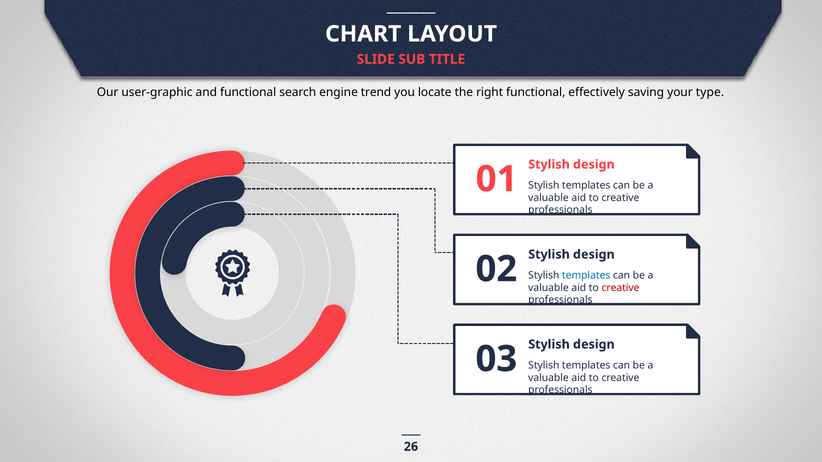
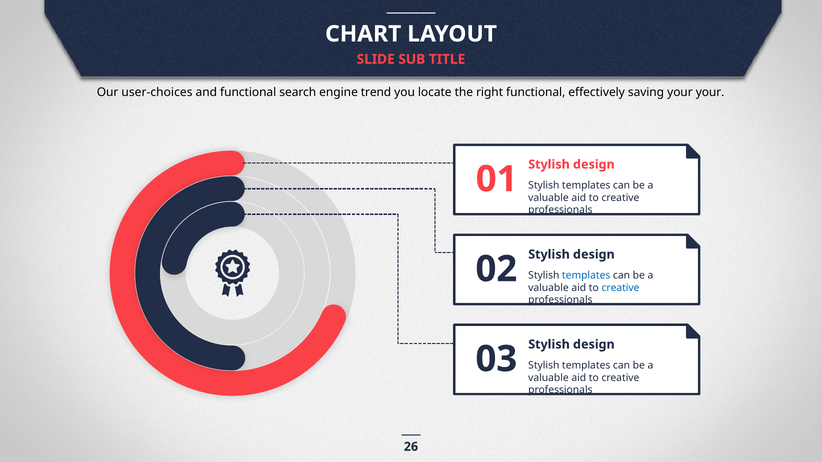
user-graphic: user-graphic -> user-choices
your type: type -> your
creative at (620, 288) colour: red -> blue
